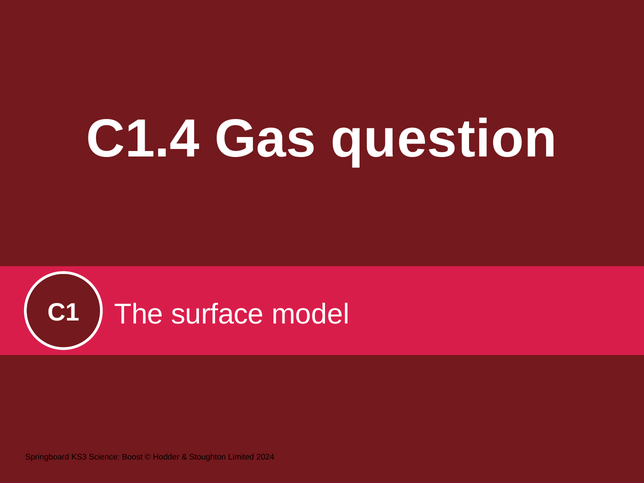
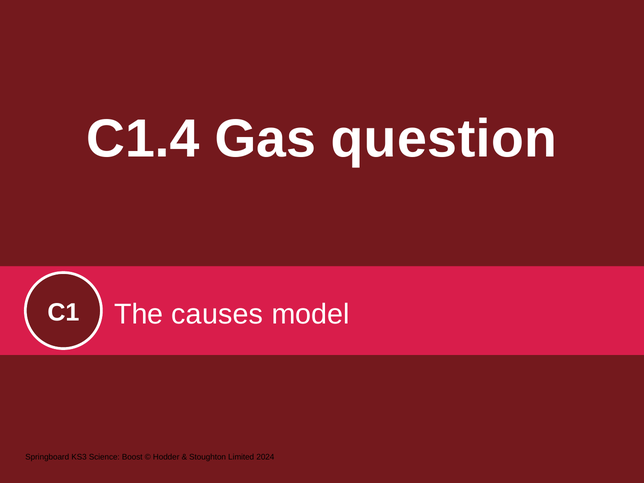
surface: surface -> causes
